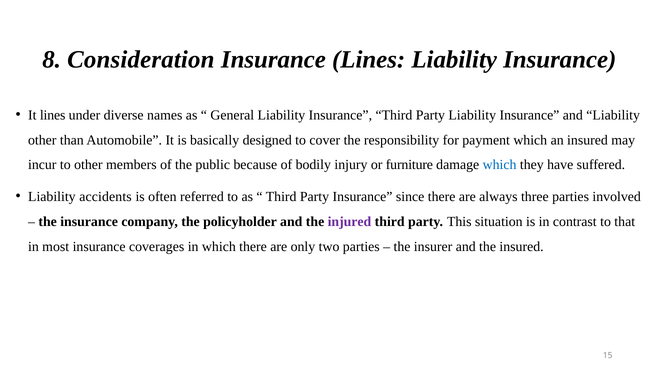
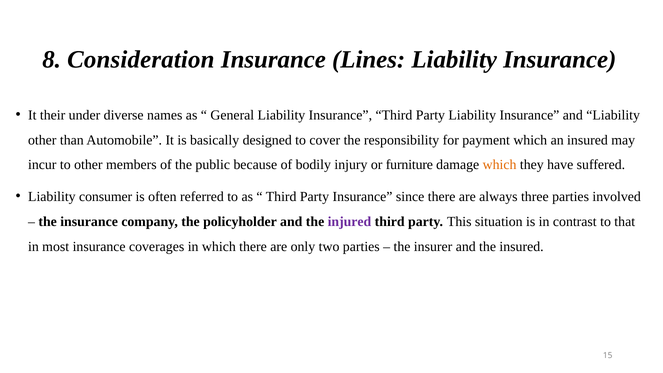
It lines: lines -> their
which at (500, 165) colour: blue -> orange
accidents: accidents -> consumer
